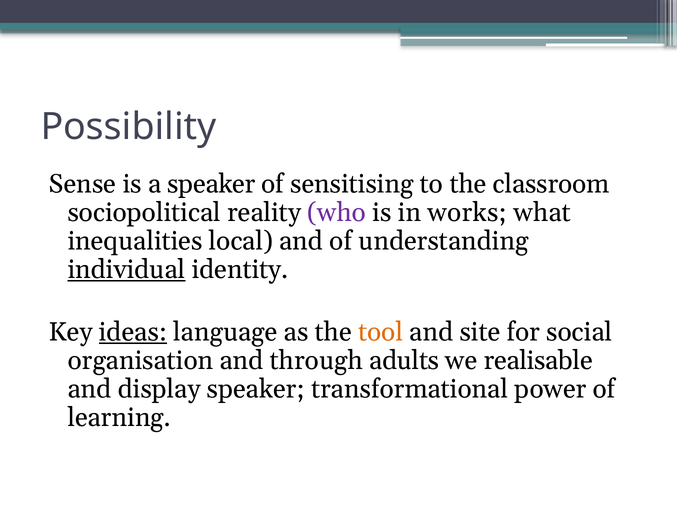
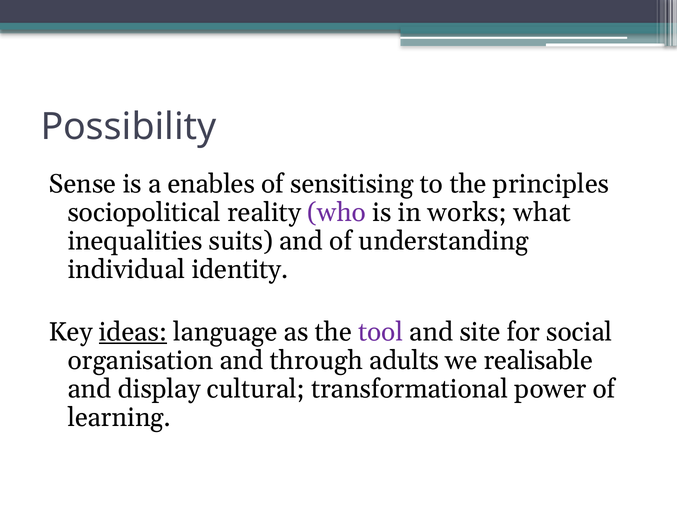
a speaker: speaker -> enables
classroom: classroom -> principles
local: local -> suits
individual underline: present -> none
tool colour: orange -> purple
display speaker: speaker -> cultural
